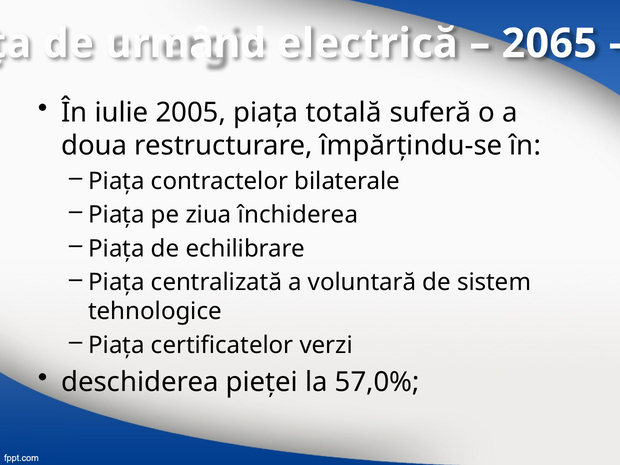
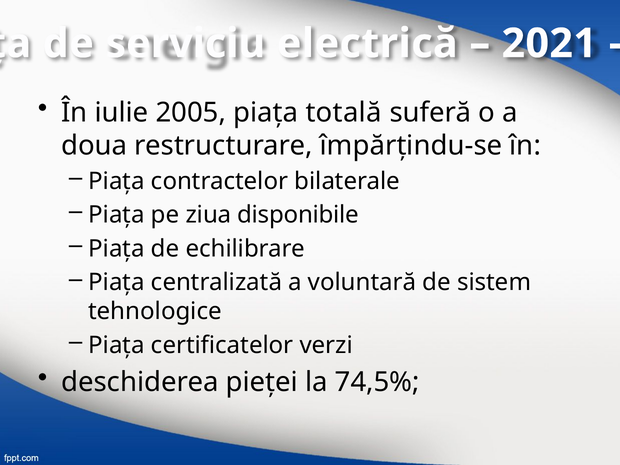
urmând: urmând -> serviciu
2065: 2065 -> 2021
închiderea: închiderea -> disponibile
57,0%: 57,0% -> 74,5%
